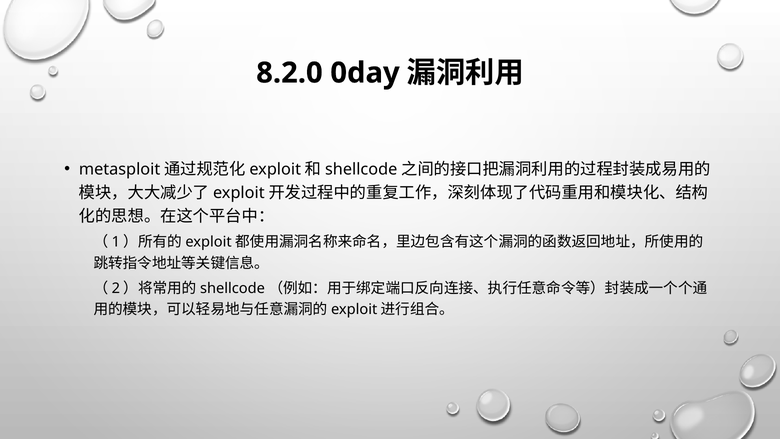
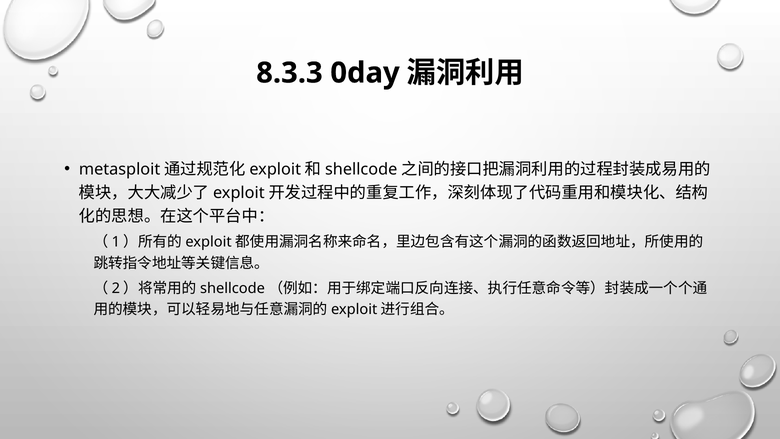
8.2.0: 8.2.0 -> 8.3.3
